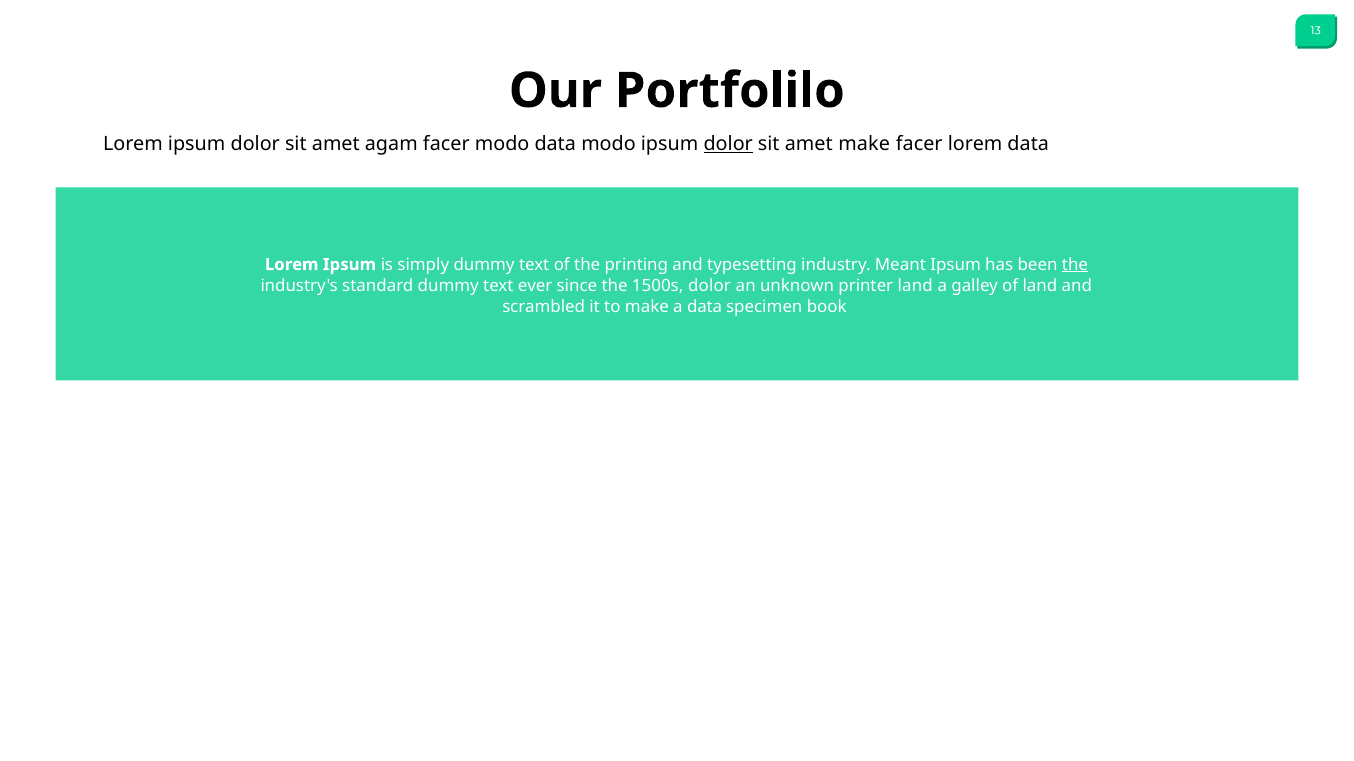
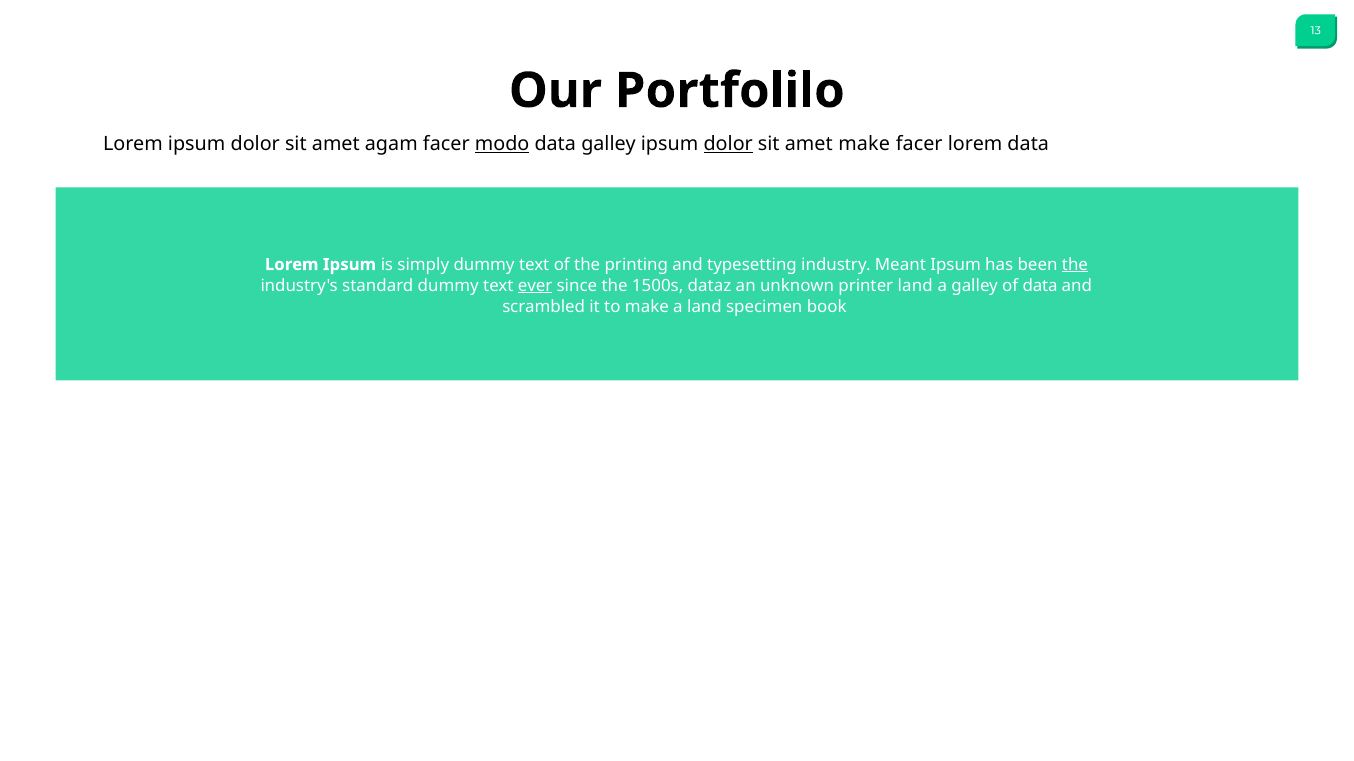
modo at (502, 144) underline: none -> present
data modo: modo -> galley
ever underline: none -> present
1500s dolor: dolor -> dataz
of land: land -> data
a data: data -> land
